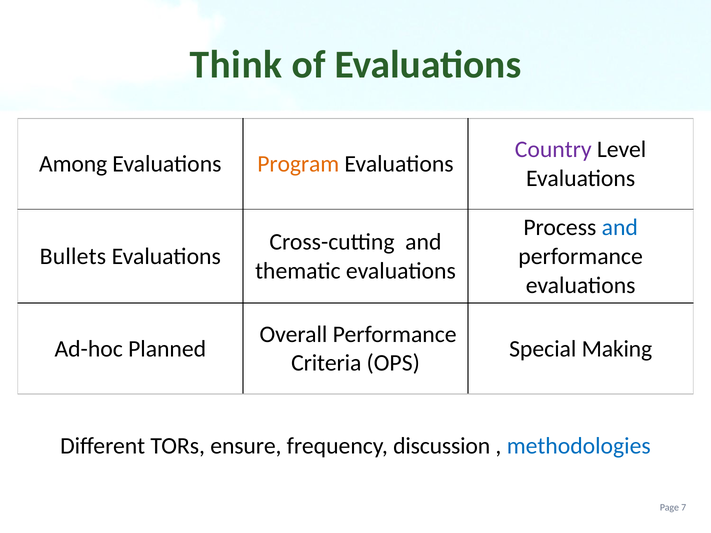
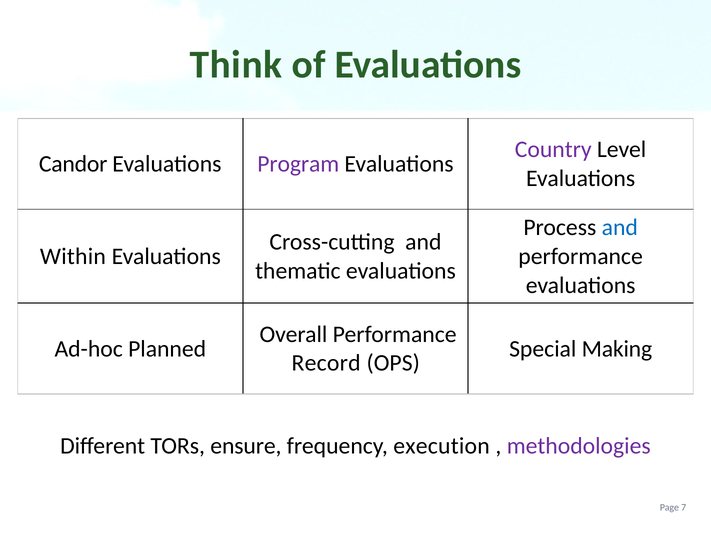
Among: Among -> Candor
Program colour: orange -> purple
Bullets: Bullets -> Within
Criteria: Criteria -> Record
discussion: discussion -> execution
methodologies colour: blue -> purple
